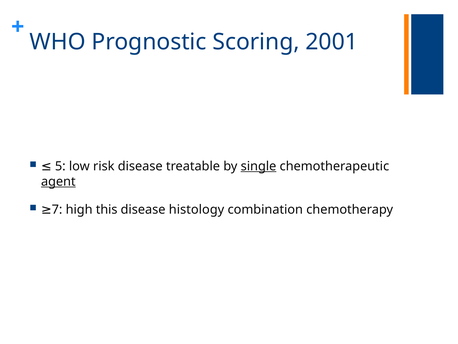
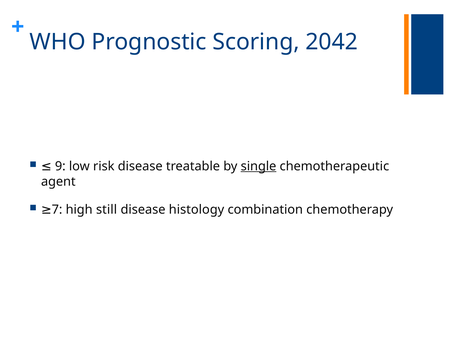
2001: 2001 -> 2042
5: 5 -> 9
agent underline: present -> none
this: this -> still
